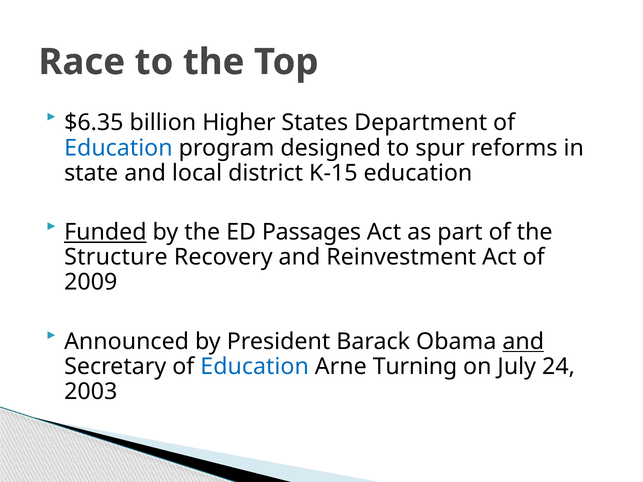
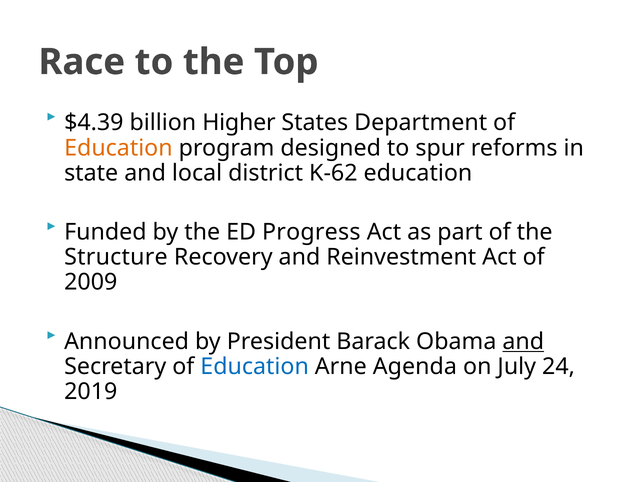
$6.35: $6.35 -> $4.39
Education at (118, 148) colour: blue -> orange
K-15: K-15 -> K-62
Funded underline: present -> none
Passages: Passages -> Progress
Turning: Turning -> Agenda
2003: 2003 -> 2019
